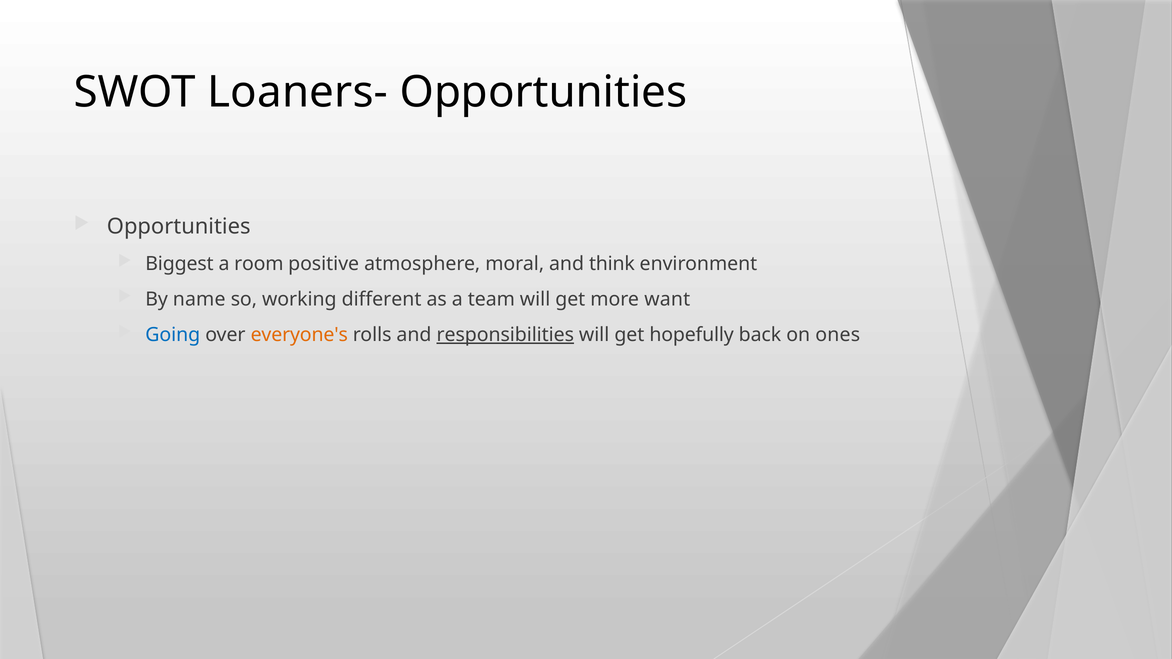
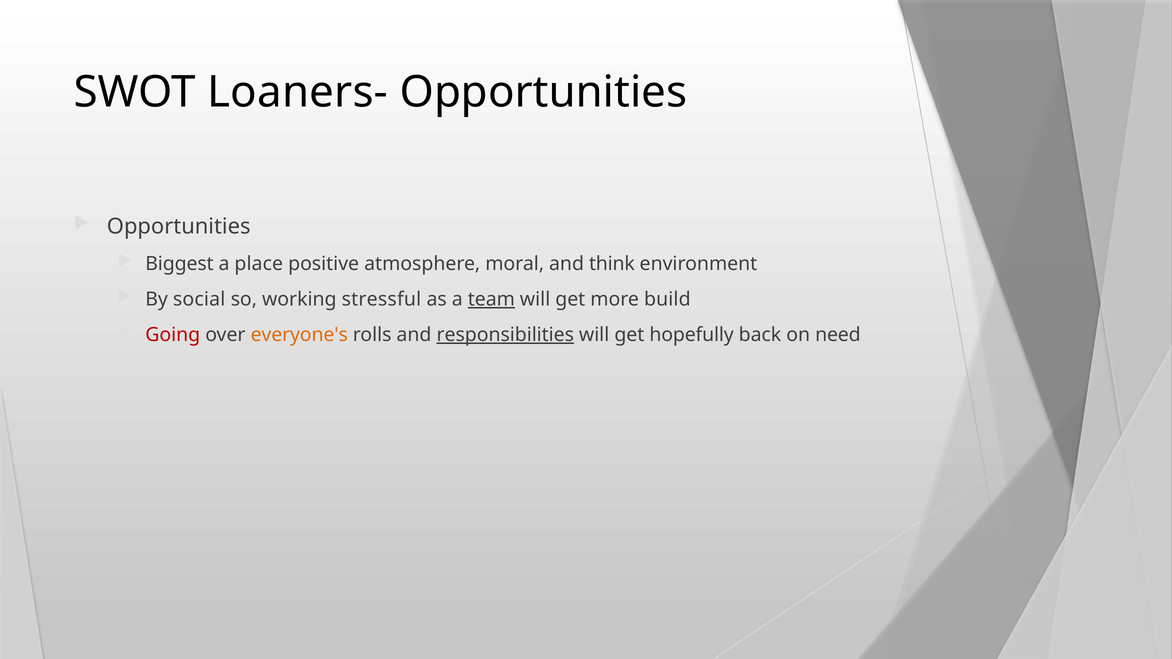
room: room -> place
name: name -> social
different: different -> stressful
team underline: none -> present
want: want -> build
Going colour: blue -> red
ones: ones -> need
